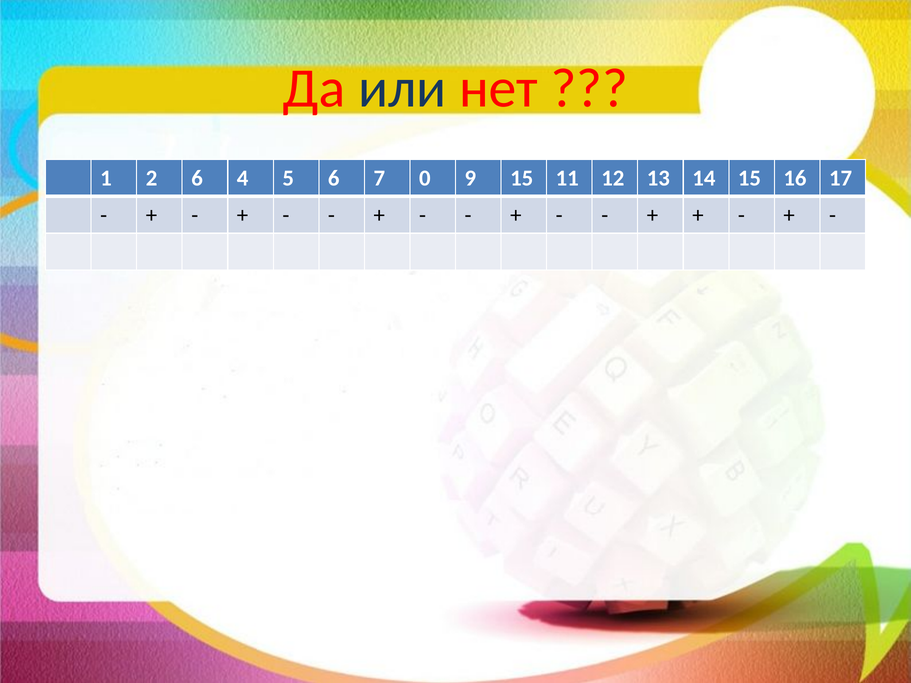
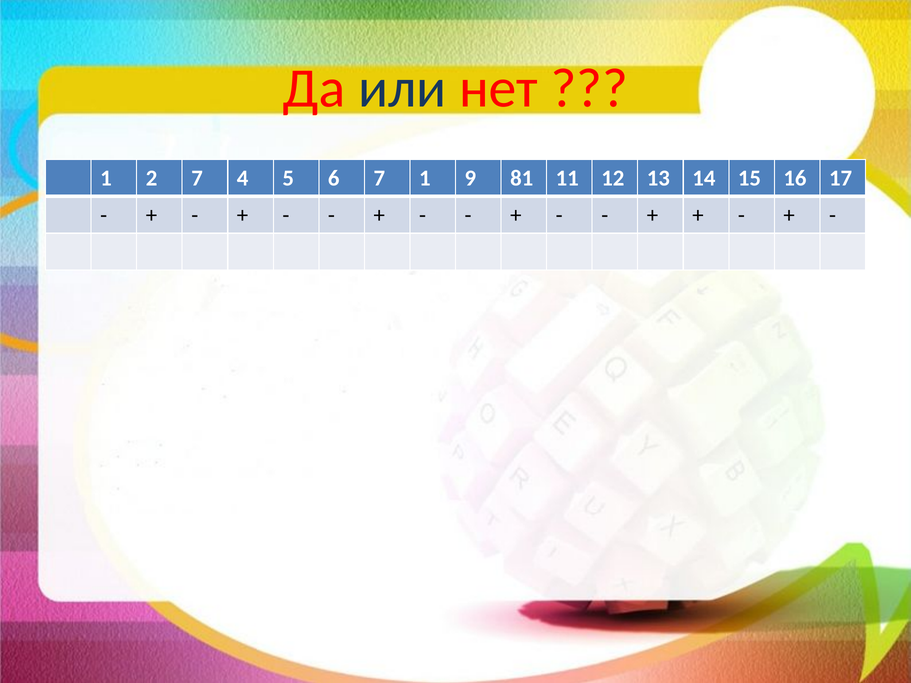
2 6: 6 -> 7
7 0: 0 -> 1
9 15: 15 -> 81
